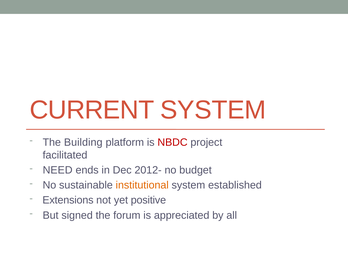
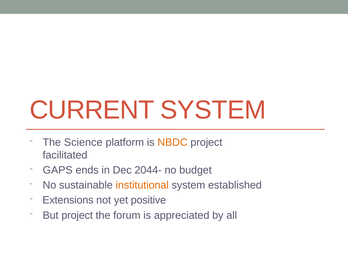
Building: Building -> Science
NBDC colour: red -> orange
NEED: NEED -> GAPS
2012-: 2012- -> 2044-
But signed: signed -> project
